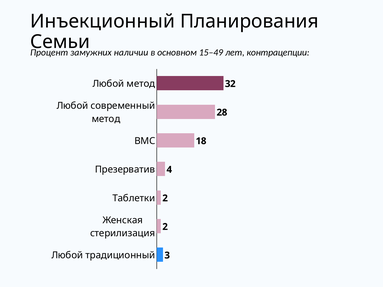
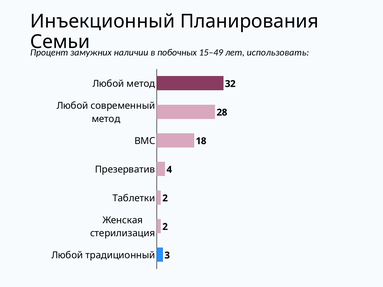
основном: основном -> побочных
контрацепции: контрацепции -> использовать
